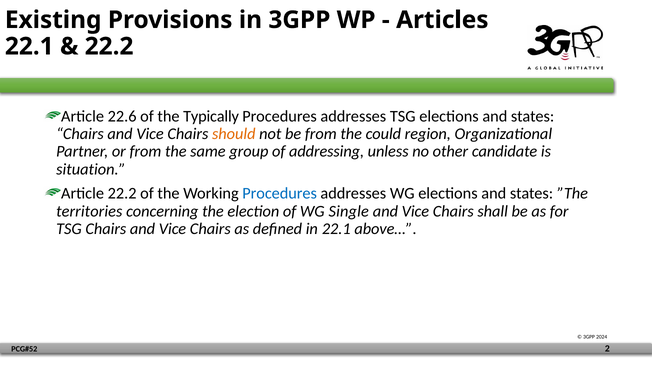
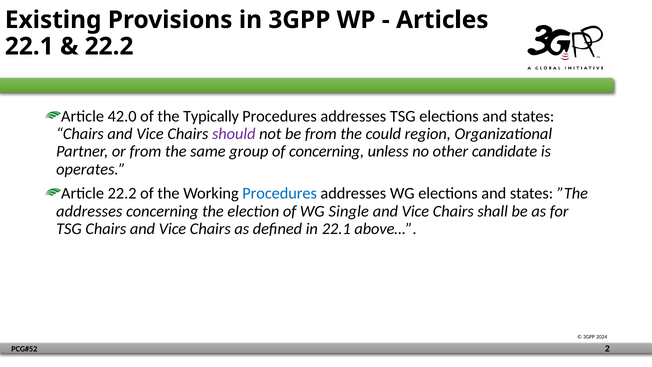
22.6: 22.6 -> 42.0
should colour: orange -> purple
of addressing: addressing -> concerning
situation: situation -> operates
territories at (89, 211): territories -> addresses
